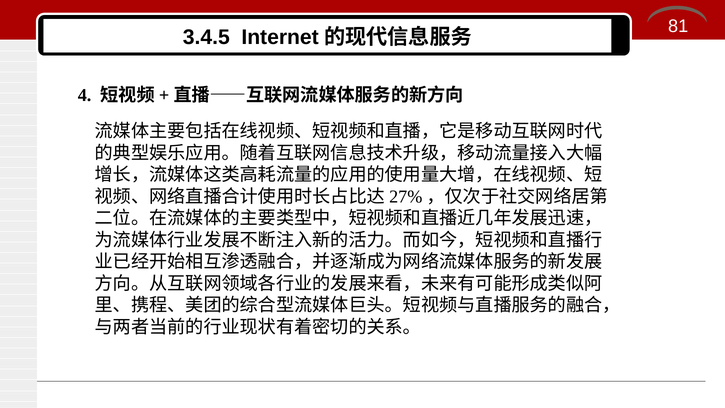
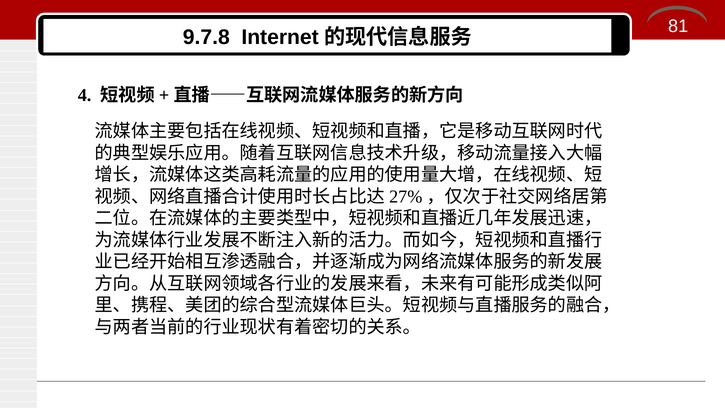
3.4.5: 3.4.5 -> 9.7.8
